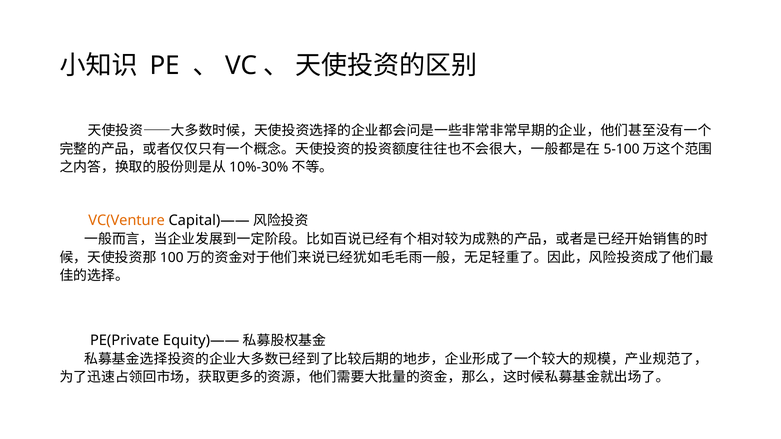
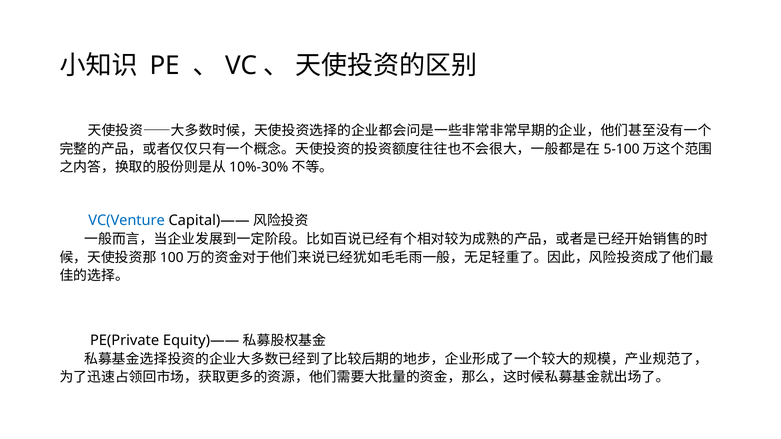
VC(Venture colour: orange -> blue
